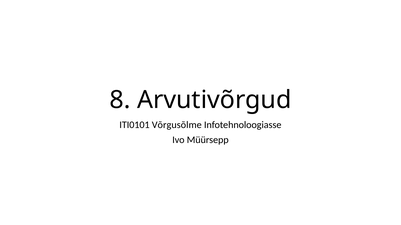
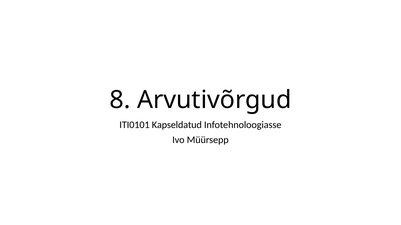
Võrgusõlme: Võrgusõlme -> Kapseldatud
